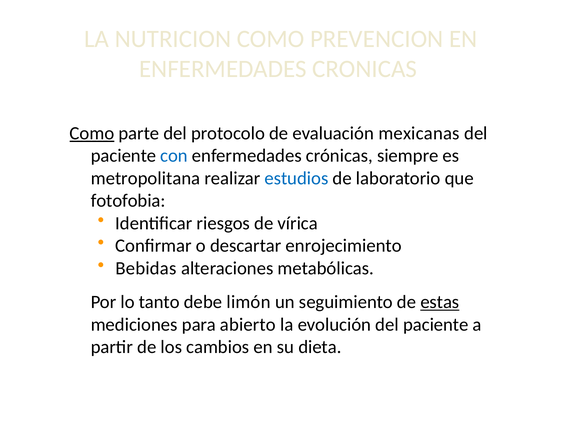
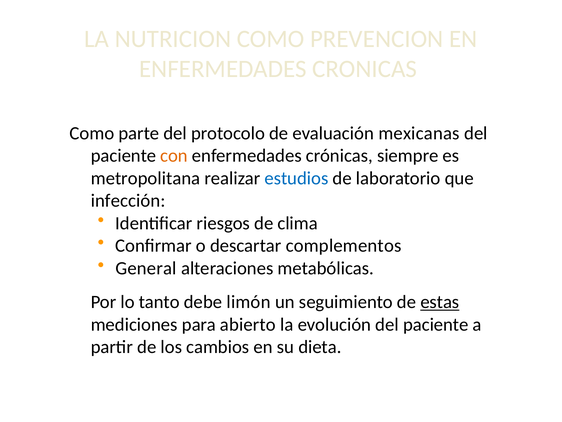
Como at (92, 133) underline: present -> none
con colour: blue -> orange
fotofobia: fotofobia -> infección
vírica: vírica -> clima
enrojecimiento: enrojecimiento -> complementos
Bebidas: Bebidas -> General
